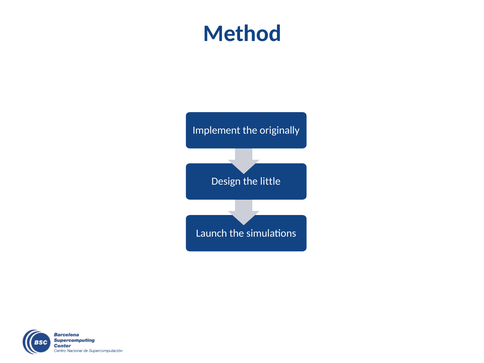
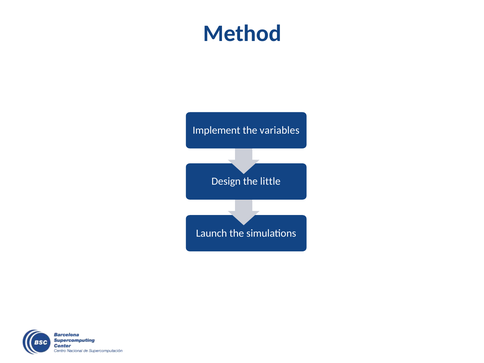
originally: originally -> variables
